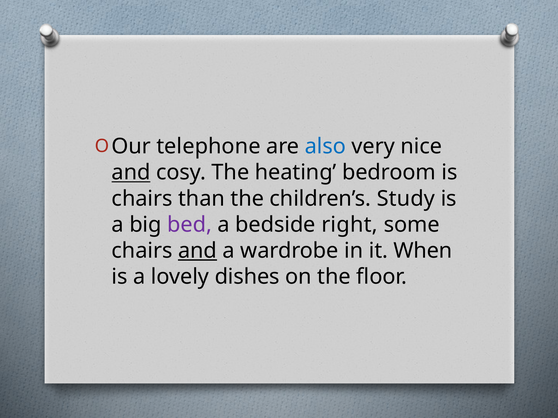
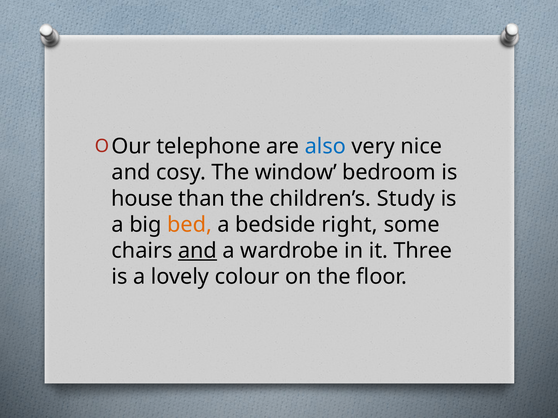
and at (131, 173) underline: present -> none
heating: heating -> window
chairs at (142, 199): chairs -> house
bed colour: purple -> orange
When: When -> Three
dishes: dishes -> colour
